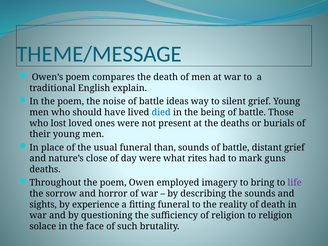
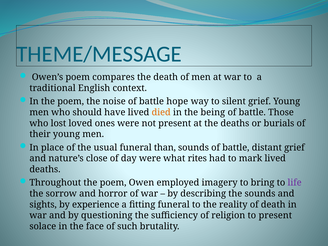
explain: explain -> context
ideas: ideas -> hope
died colour: blue -> orange
mark guns: guns -> lived
to religion: religion -> present
